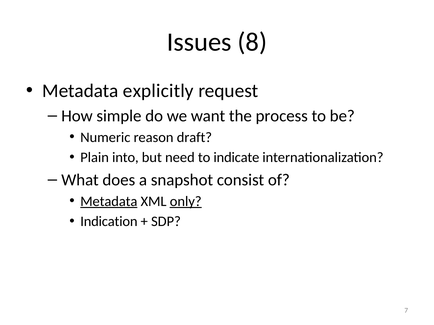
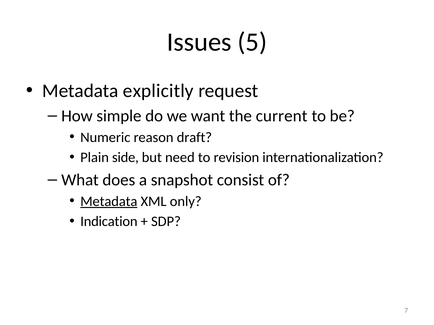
8: 8 -> 5
process: process -> current
into: into -> side
indicate: indicate -> revision
only underline: present -> none
